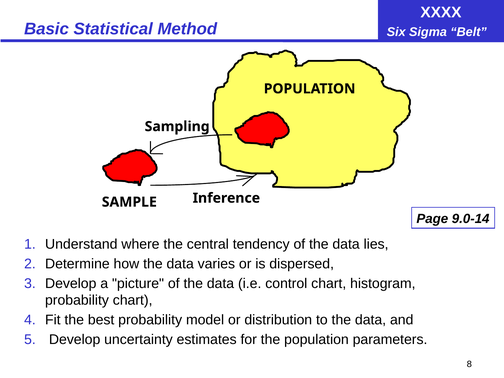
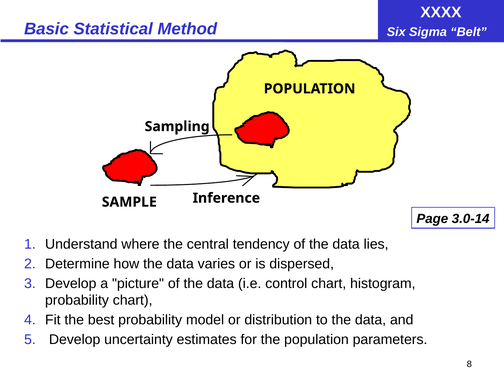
9.0-14: 9.0-14 -> 3.0-14
